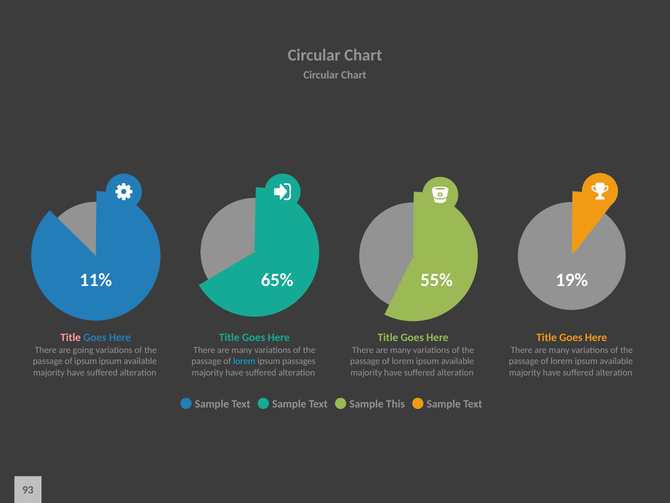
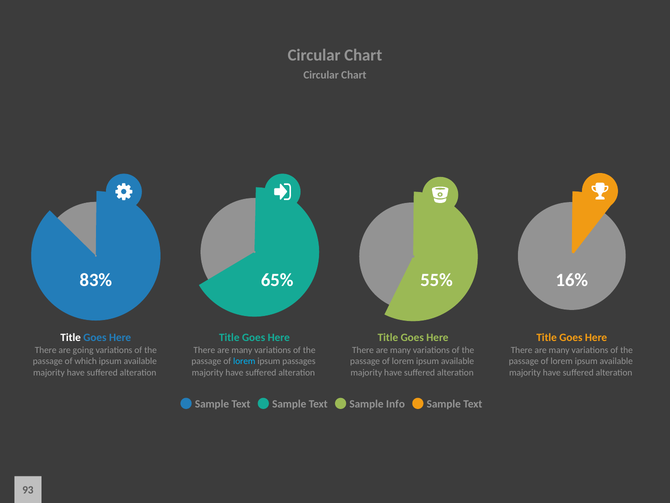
11%: 11% -> 83%
19%: 19% -> 16%
Title at (71, 337) colour: pink -> white
of ipsum: ipsum -> which
This: This -> Info
